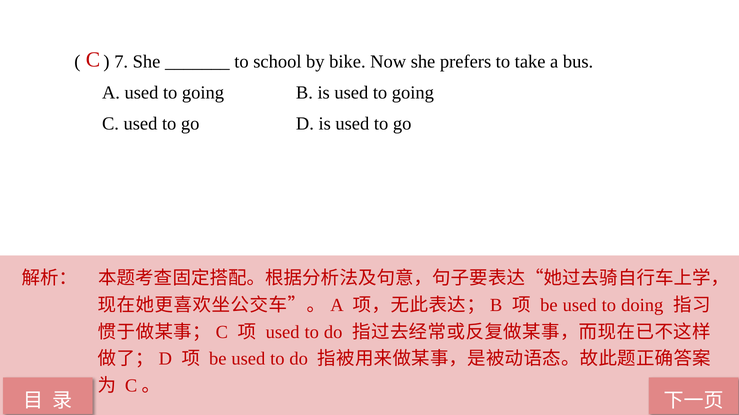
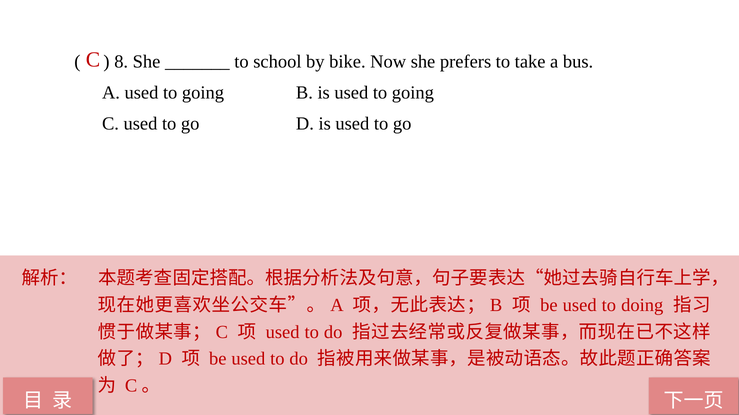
7: 7 -> 8
